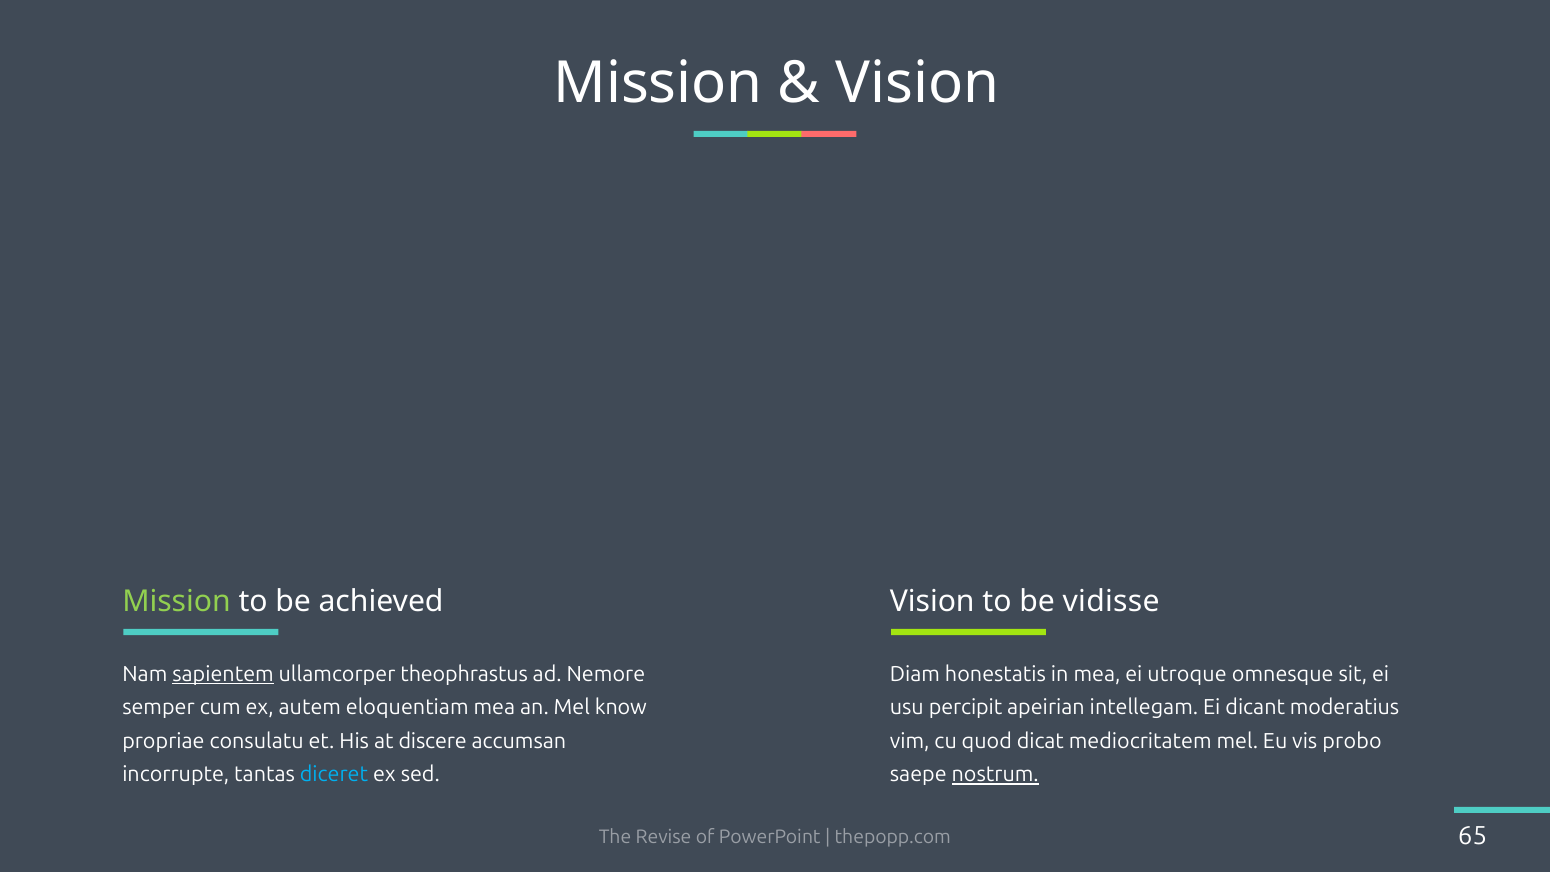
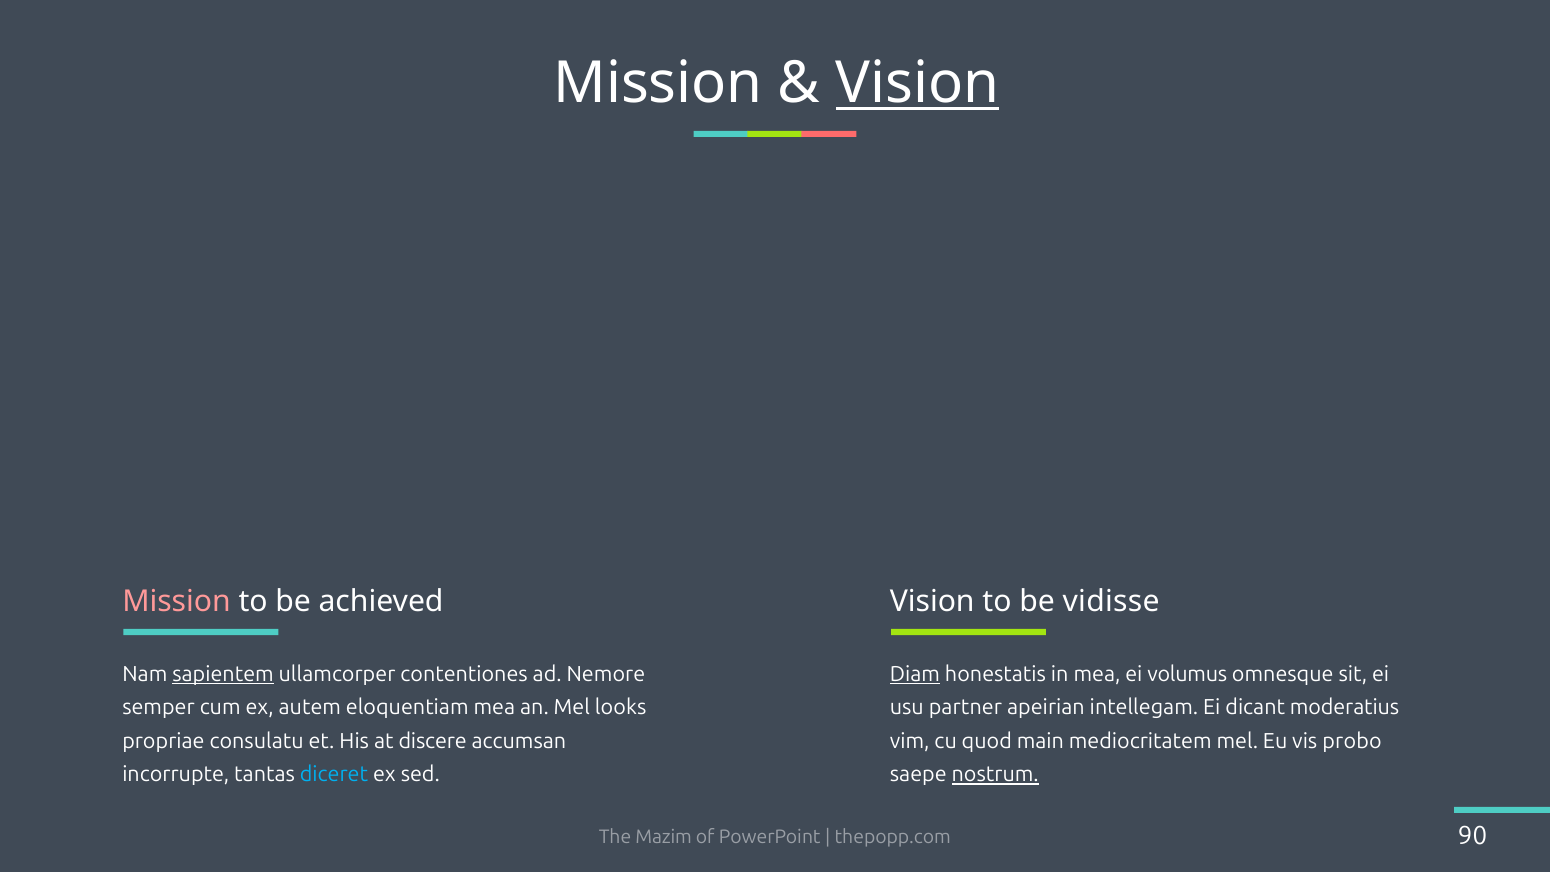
Vision at (917, 83) underline: none -> present
Mission at (176, 602) colour: light green -> pink
theophrastus: theophrastus -> contentiones
Diam underline: none -> present
utroque: utroque -> volumus
know: know -> looks
percipit: percipit -> partner
dicat: dicat -> main
Revise: Revise -> Mazim
65: 65 -> 90
